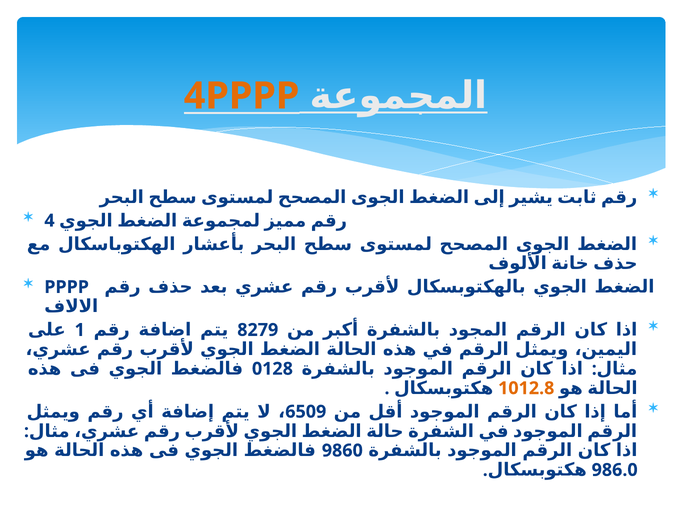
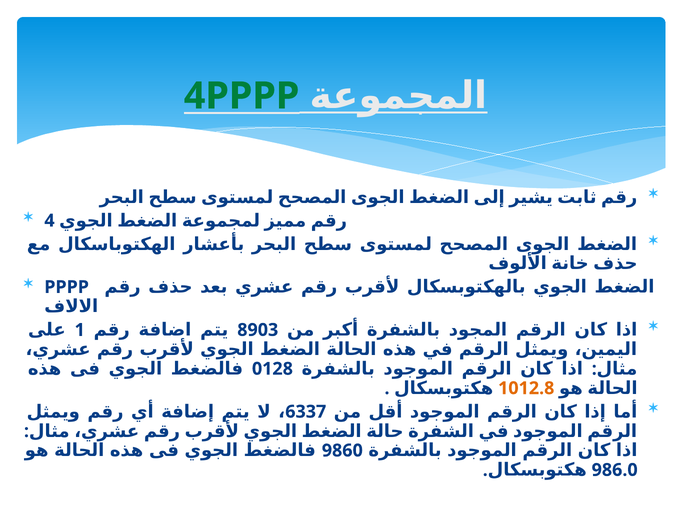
4PPPP colour: orange -> green
8279: 8279 -> 8903
6509: 6509 -> 6337
